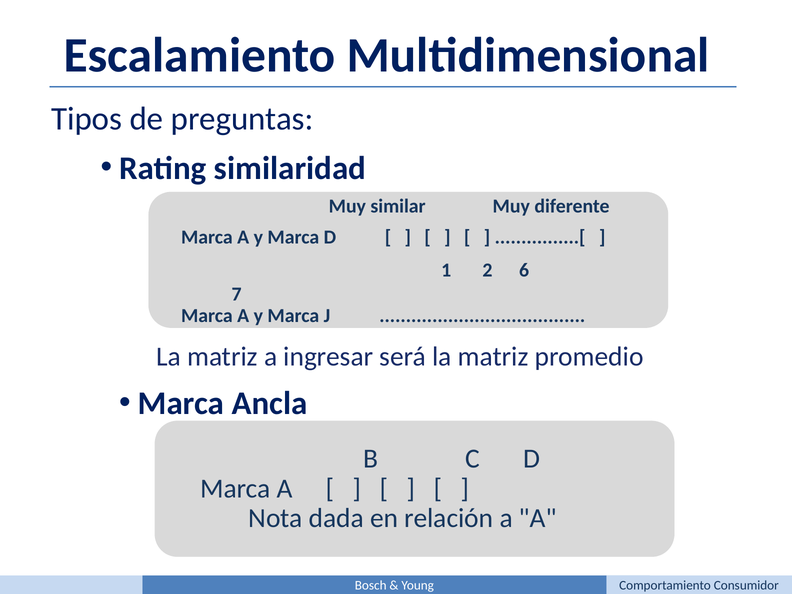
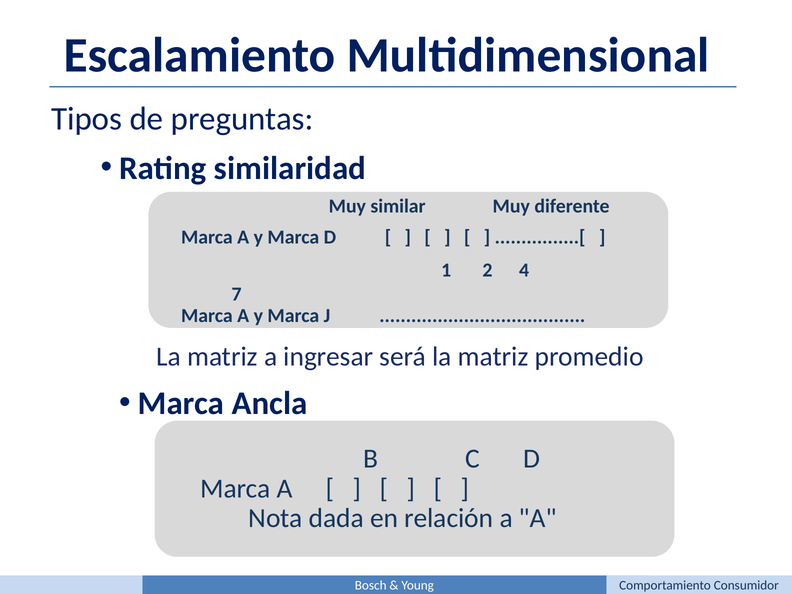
6: 6 -> 4
